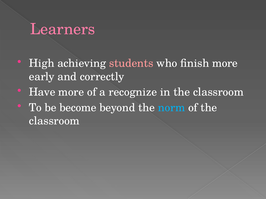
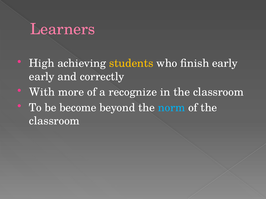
students colour: pink -> yellow
finish more: more -> early
Have: Have -> With
